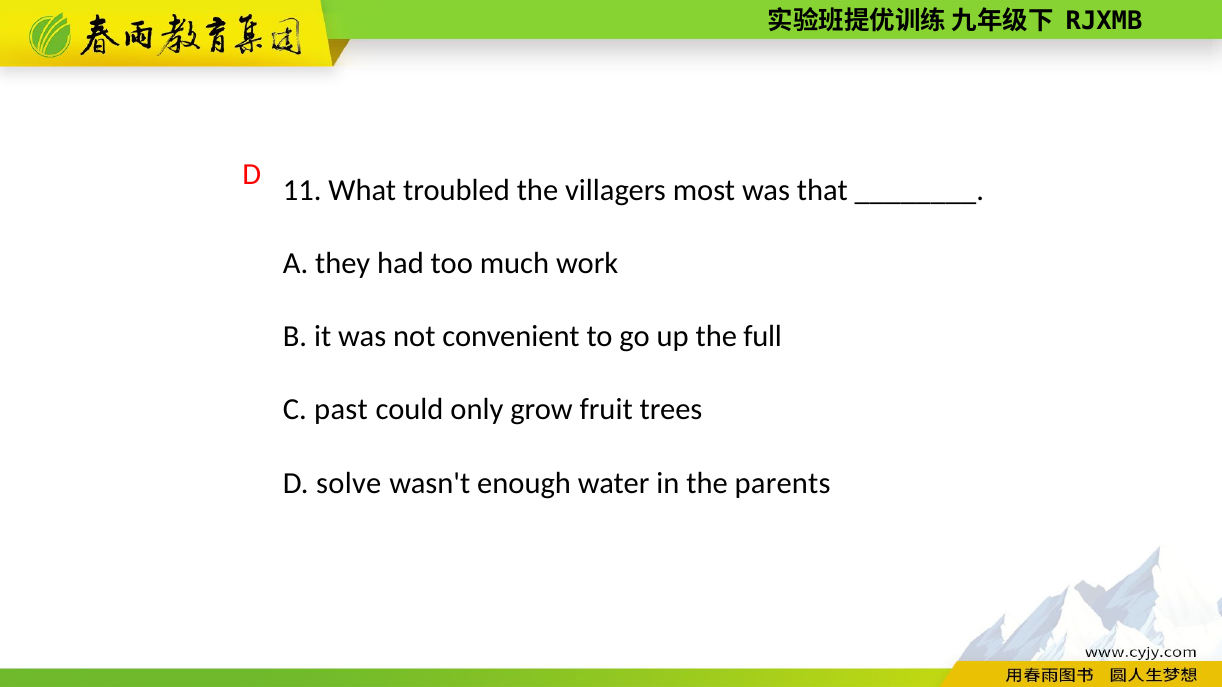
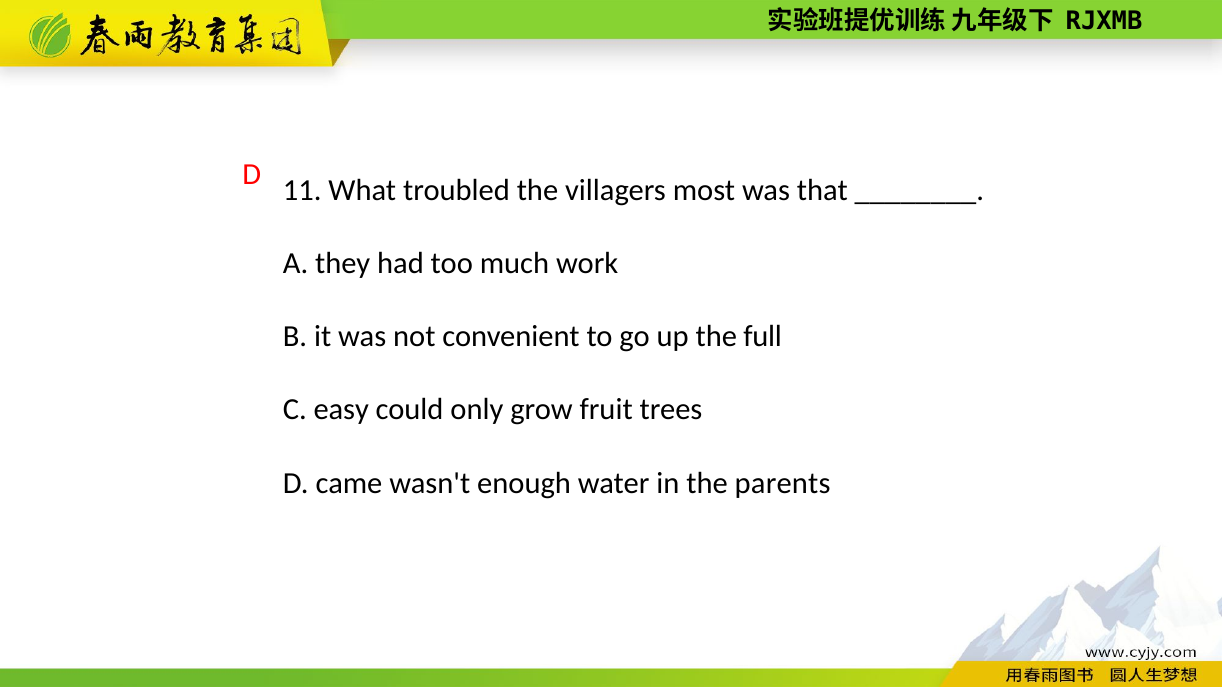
past: past -> easy
solve: solve -> came
